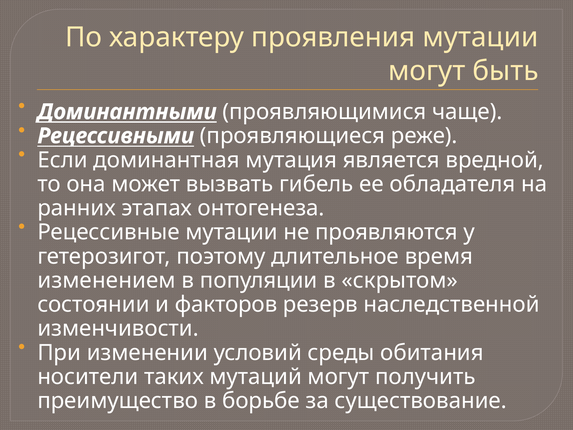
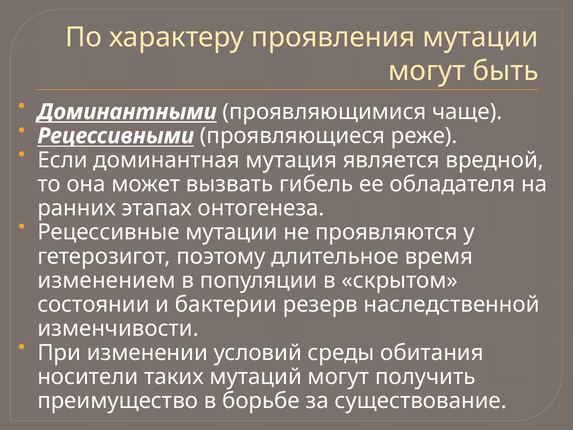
факторов: факторов -> бактерии
